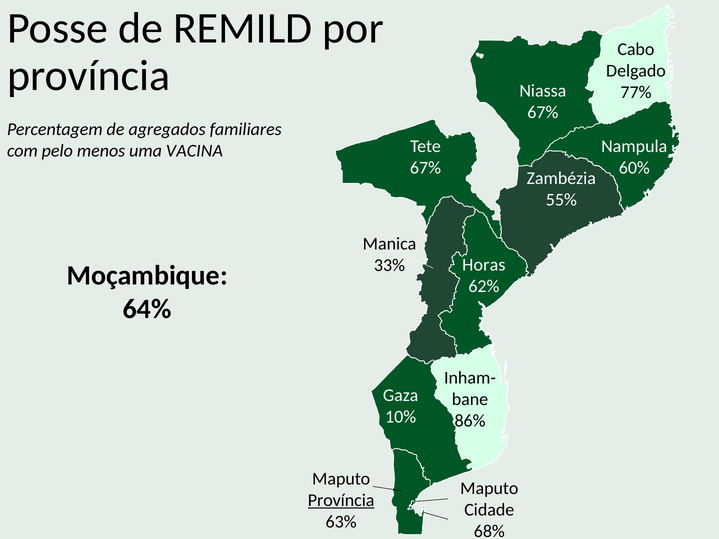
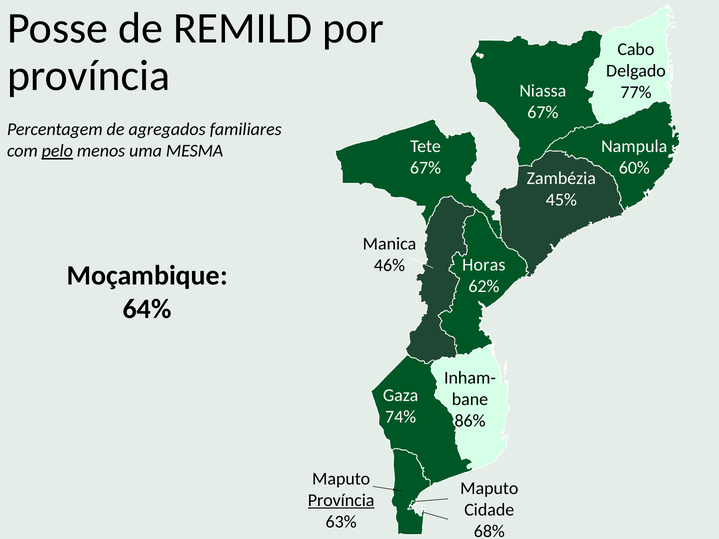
pelo underline: none -> present
VACINA: VACINA -> MESMA
55%: 55% -> 45%
33%: 33% -> 46%
10%: 10% -> 74%
